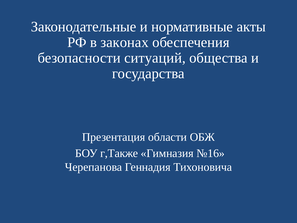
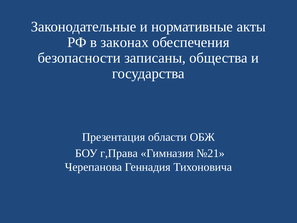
ситуаций: ситуаций -> записаны
г,Также: г,Также -> г,Права
№16: №16 -> №21
